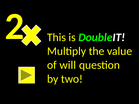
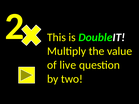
will: will -> live
